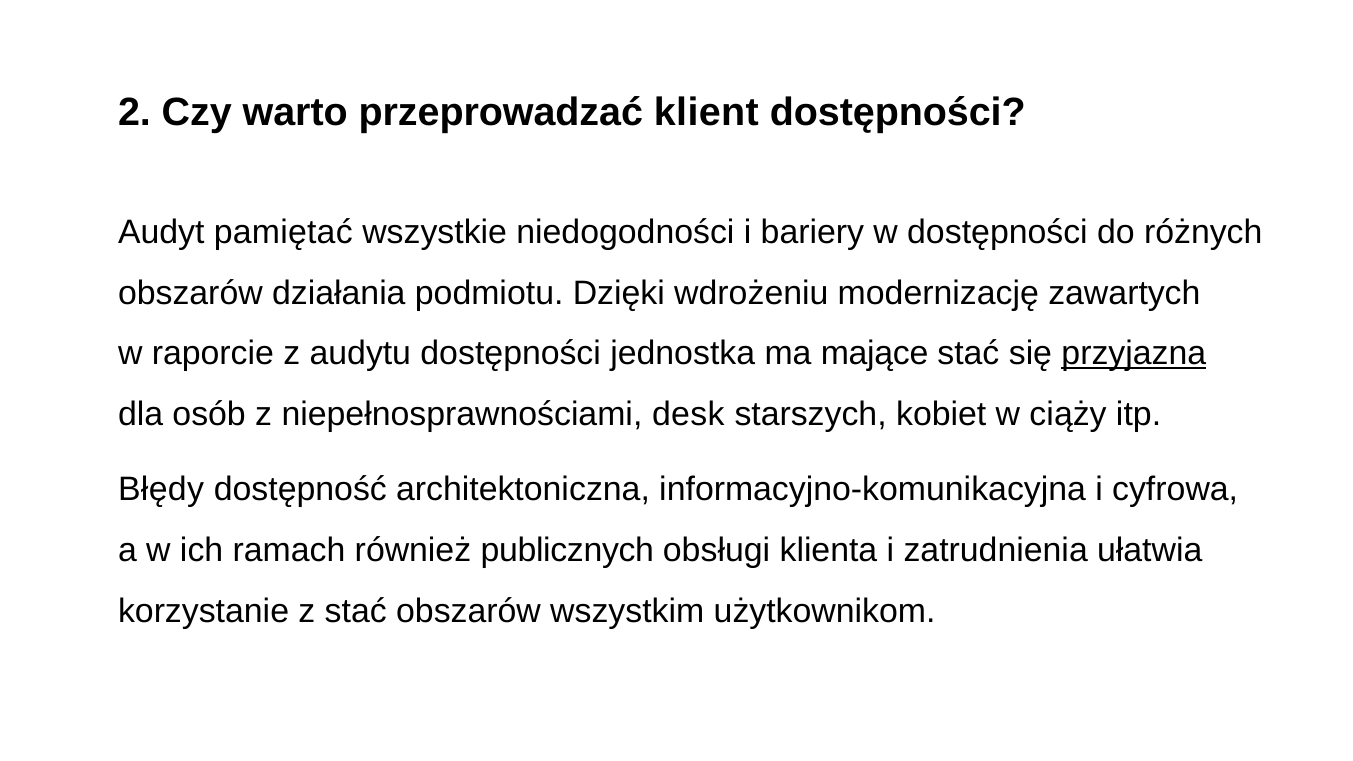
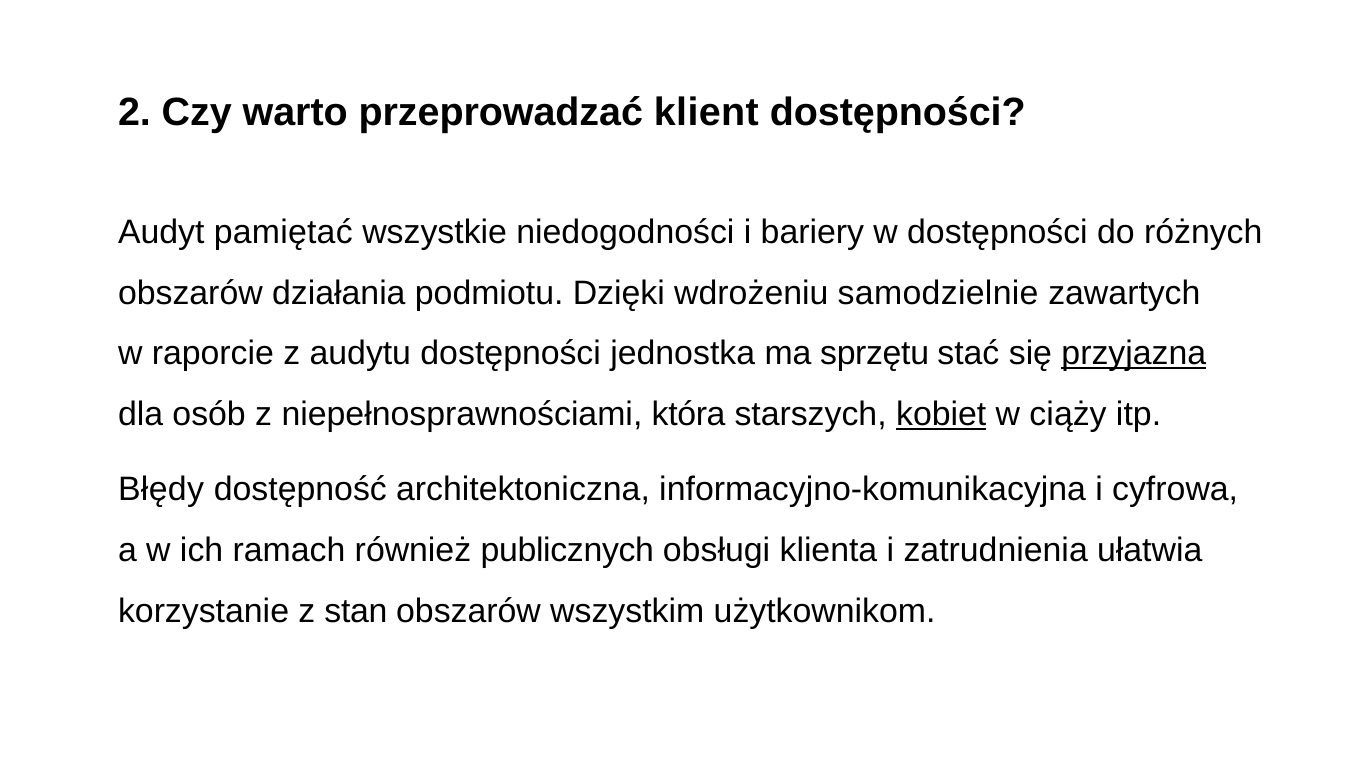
modernizację: modernizację -> samodzielnie
mające: mające -> sprzętu
desk: desk -> która
kobiet underline: none -> present
z stać: stać -> stan
